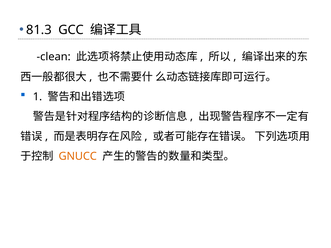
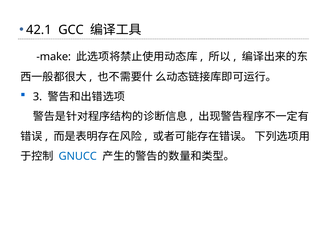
81.3: 81.3 -> 42.1
clean: clean -> make
1: 1 -> 3
GNUCC colour: orange -> blue
